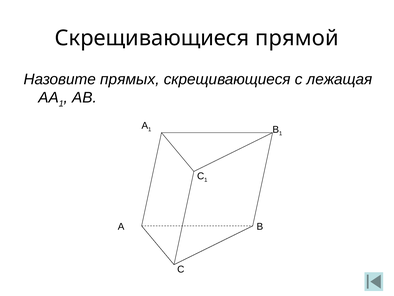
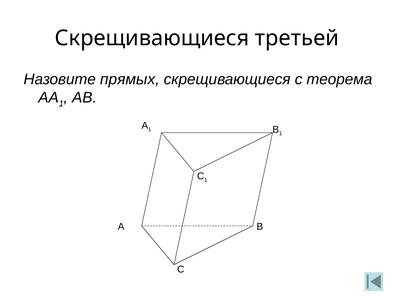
прямой: прямой -> третьей
лежащая: лежащая -> теорема
